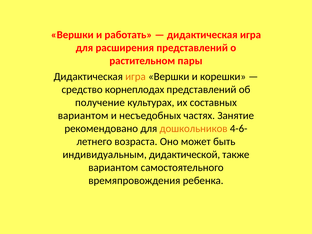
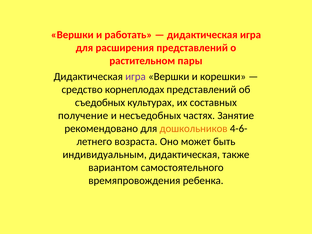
игра at (135, 77) colour: orange -> purple
получение: получение -> съедобных
вариантом at (83, 116): вариантом -> получение
индивидуальным дидактической: дидактической -> дидактическая
